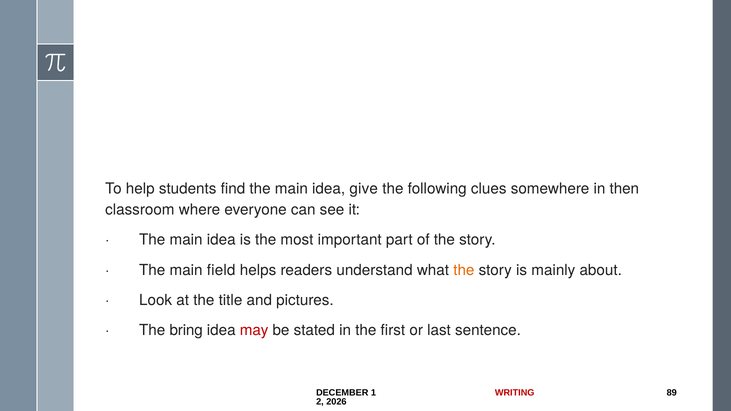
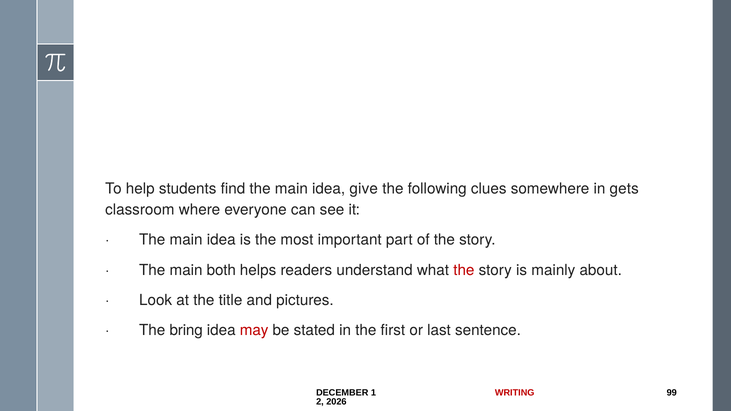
then: then -> gets
field: field -> both
the at (464, 270) colour: orange -> red
89: 89 -> 99
